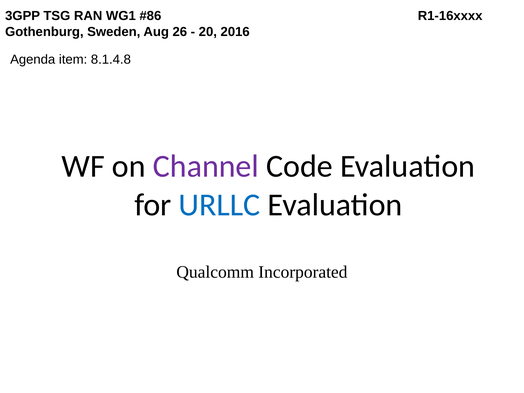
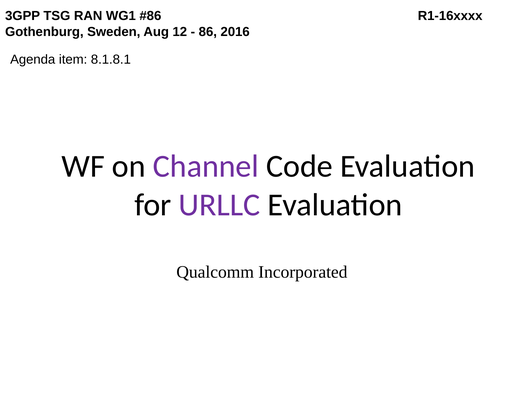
26: 26 -> 12
20: 20 -> 86
8.1.4.8: 8.1.4.8 -> 8.1.8.1
URLLC colour: blue -> purple
